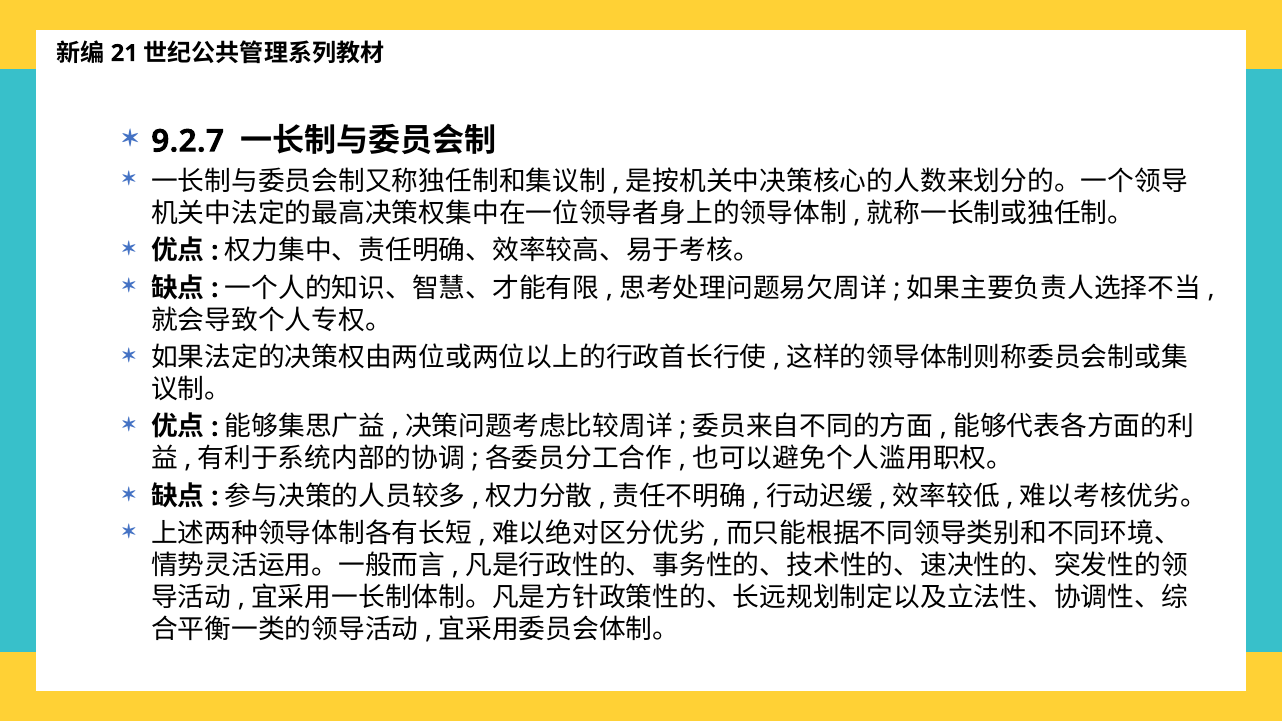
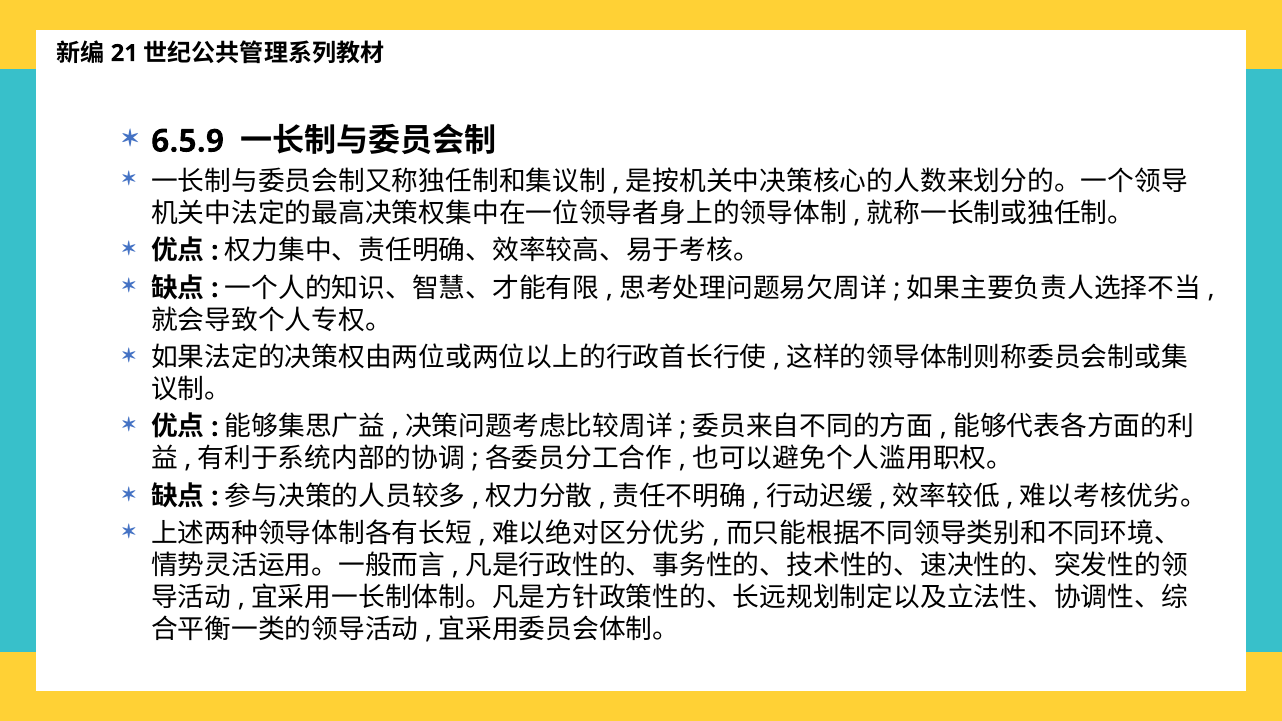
9.2.7: 9.2.7 -> 6.5.9
